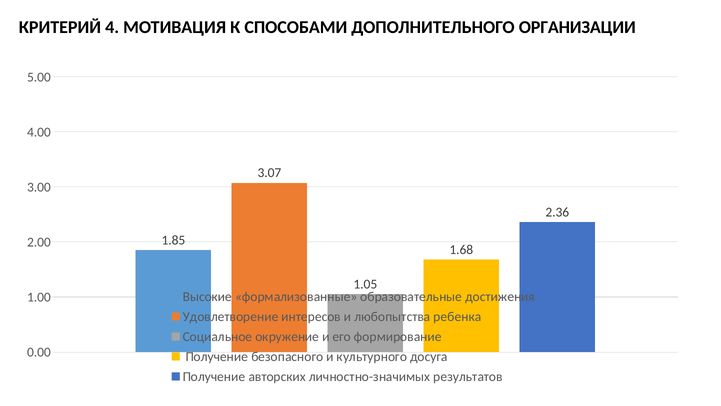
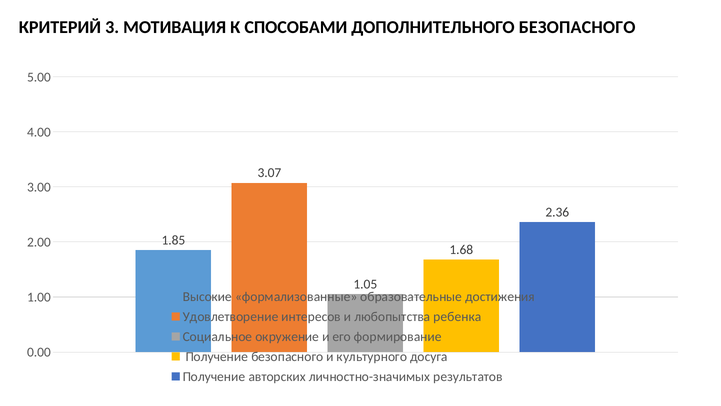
4: 4 -> 3
ДОПОЛНИТЕЛЬНОГО ОРГАНИЗАЦИИ: ОРГАНИЗАЦИИ -> БЕЗОПАСНОГО
